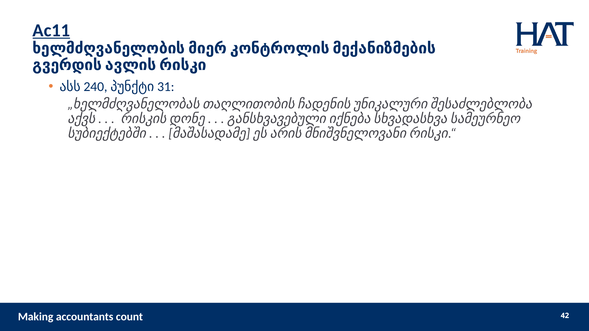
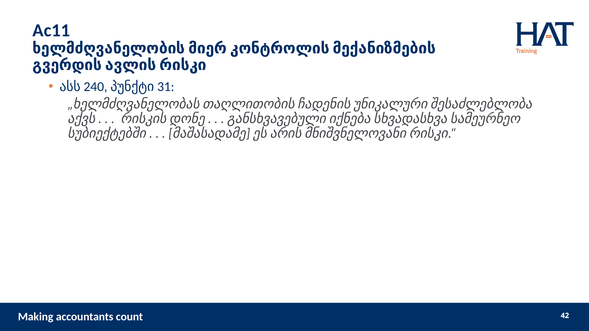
Ac11 underline: present -> none
